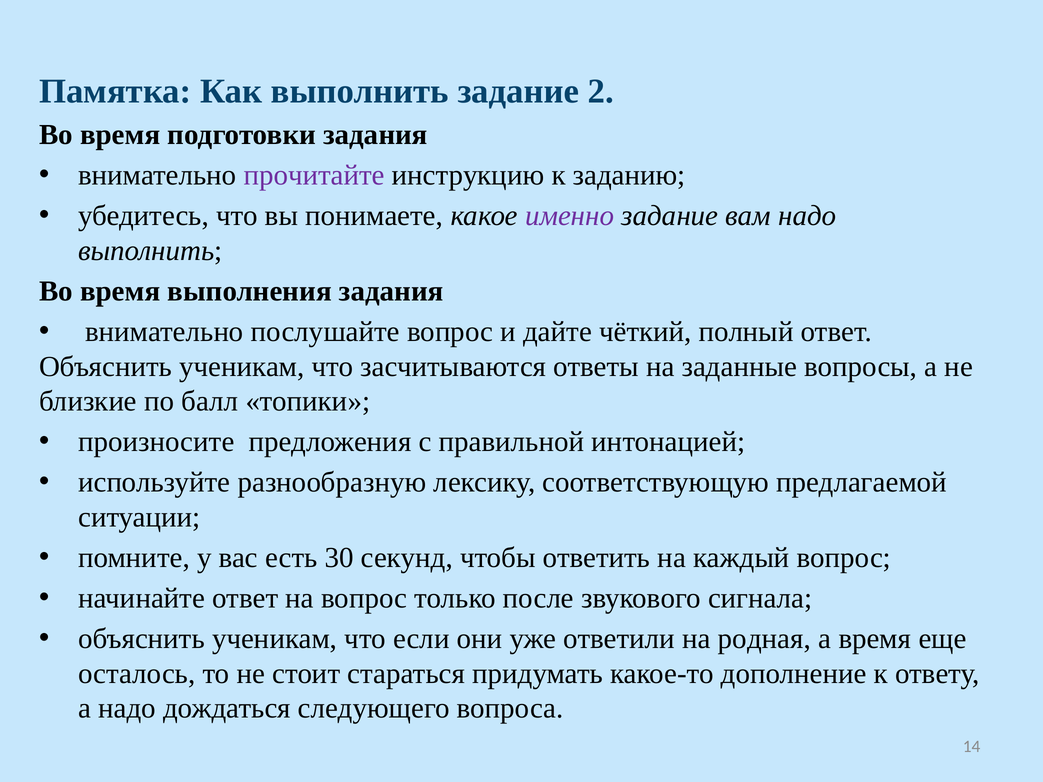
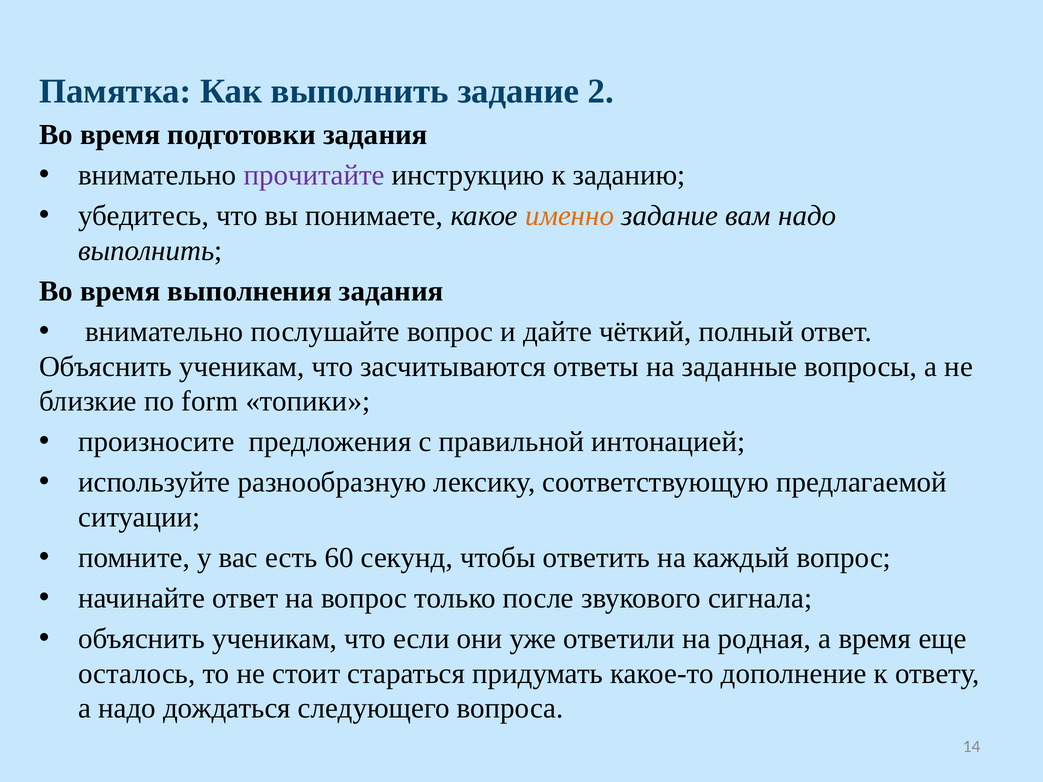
именно colour: purple -> orange
балл: балл -> form
30: 30 -> 60
